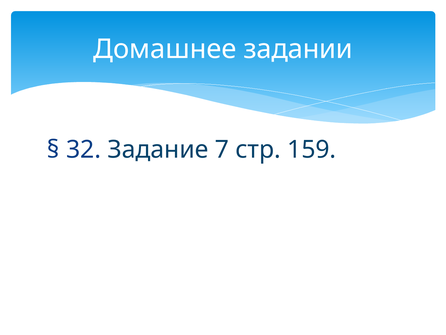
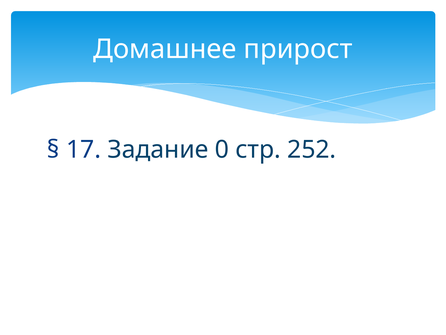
задании: задании -> прирост
32: 32 -> 17
7: 7 -> 0
159: 159 -> 252
